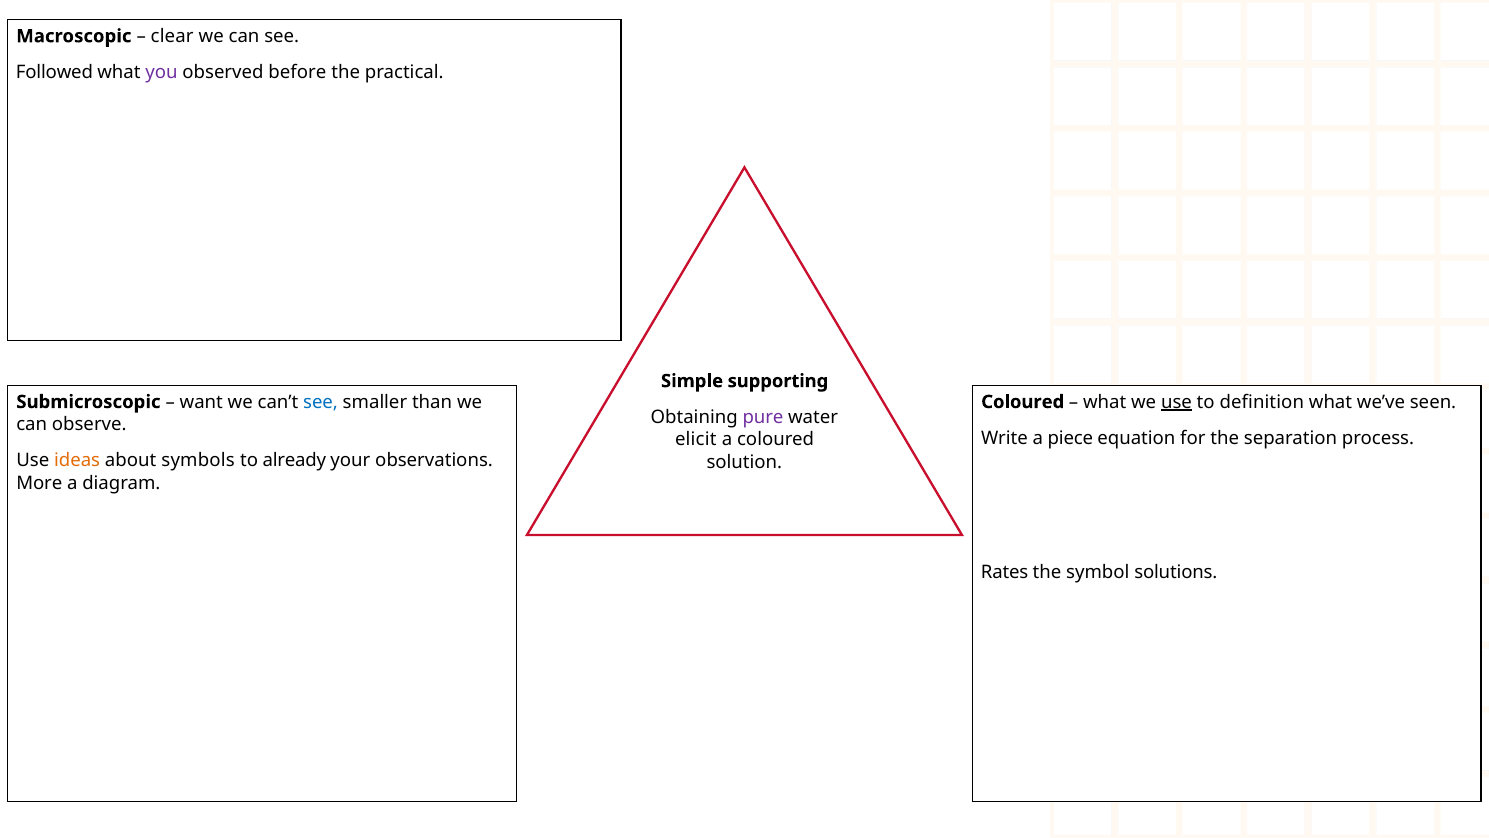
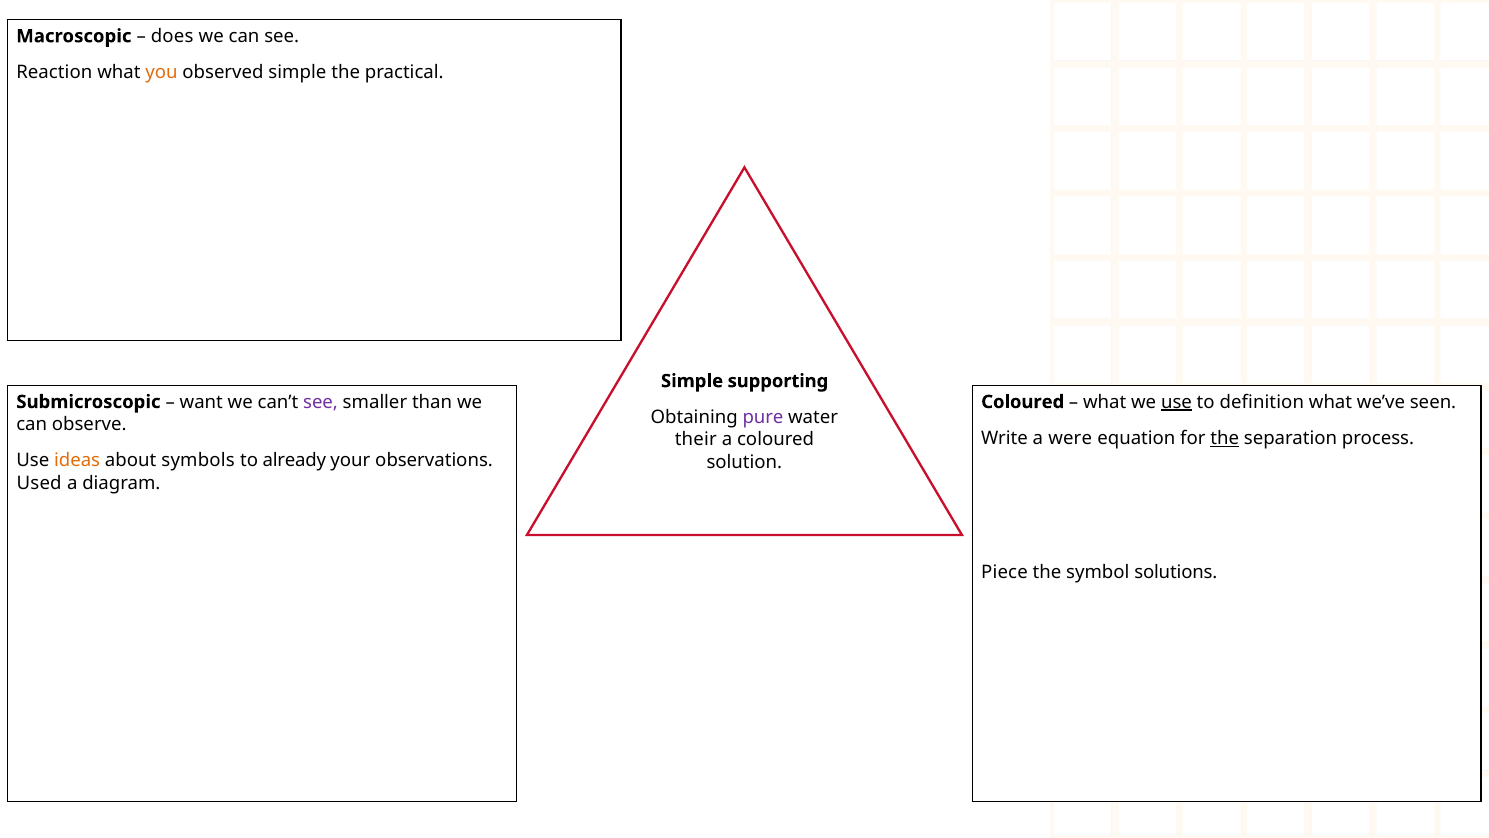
clear: clear -> does
Followed: Followed -> Reaction
you colour: purple -> orange
observed before: before -> simple
see at (321, 402) colour: blue -> purple
piece: piece -> were
the at (1225, 438) underline: none -> present
elicit: elicit -> their
More: More -> Used
Rates: Rates -> Piece
